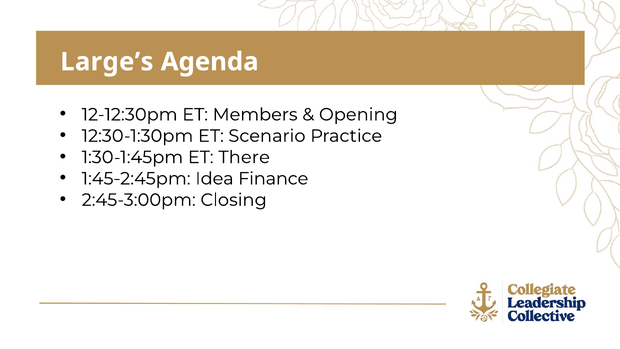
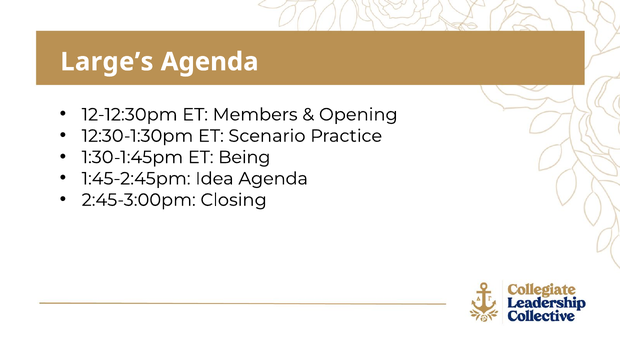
There: There -> Being
Idea Finance: Finance -> Agenda
